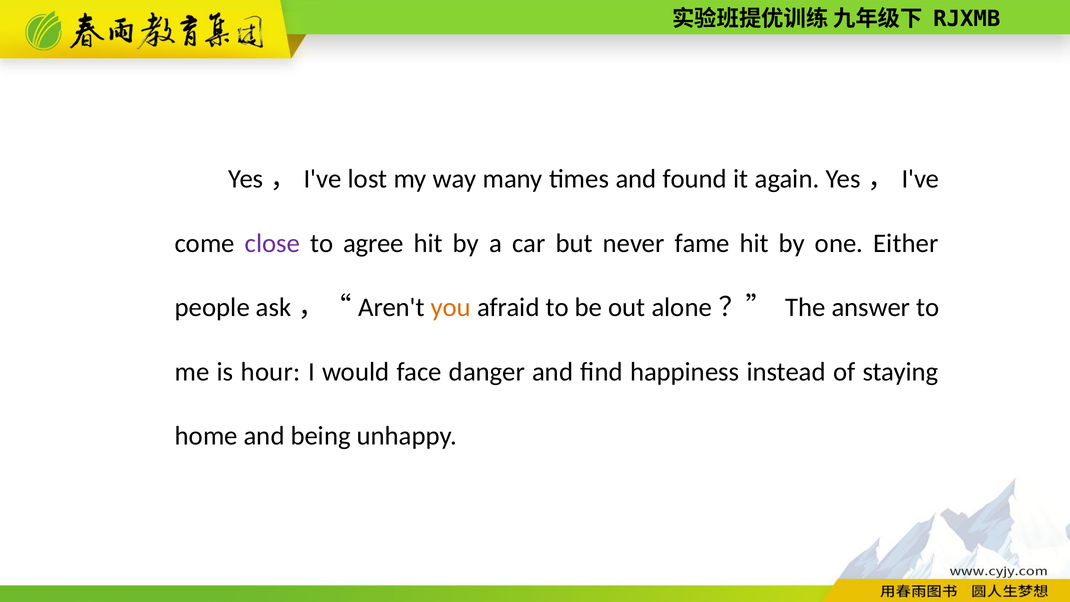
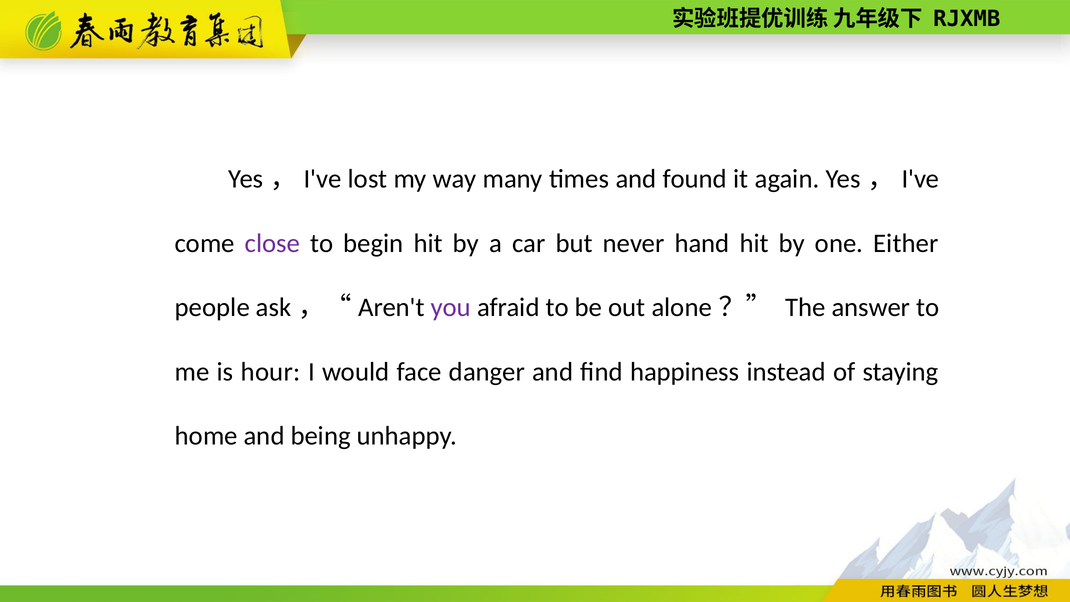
agree: agree -> begin
fame: fame -> hand
you colour: orange -> purple
